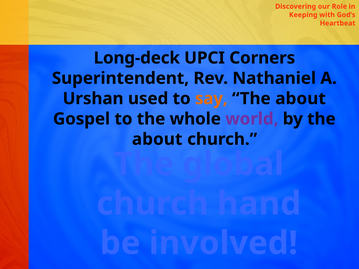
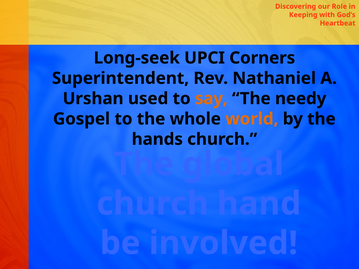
Long-deck: Long-deck -> Long-seek
about at (301, 99): about -> needy
world colour: purple -> orange
about at (157, 139): about -> hands
